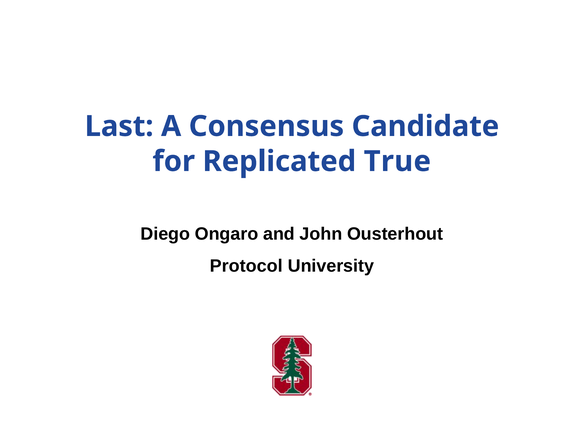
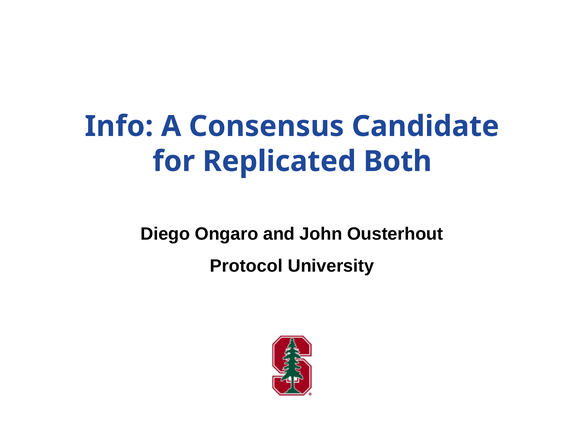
Last: Last -> Info
True: True -> Both
